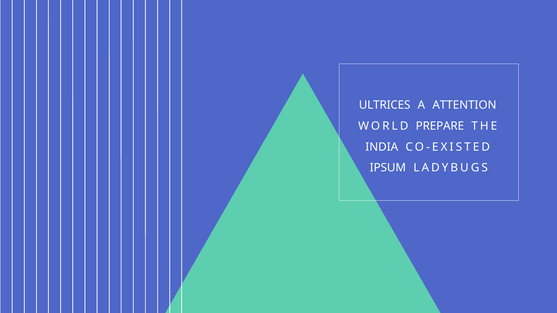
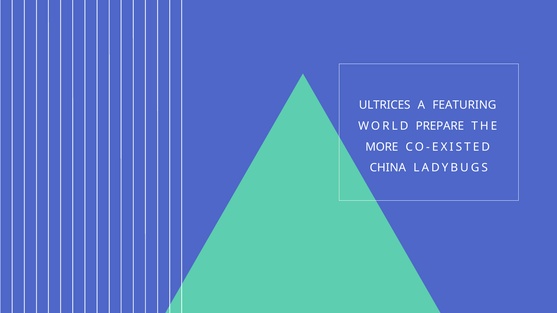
ATTENTION: ATTENTION -> FEATURING
INDIA: INDIA -> MORE
IPSUM: IPSUM -> CHINA
